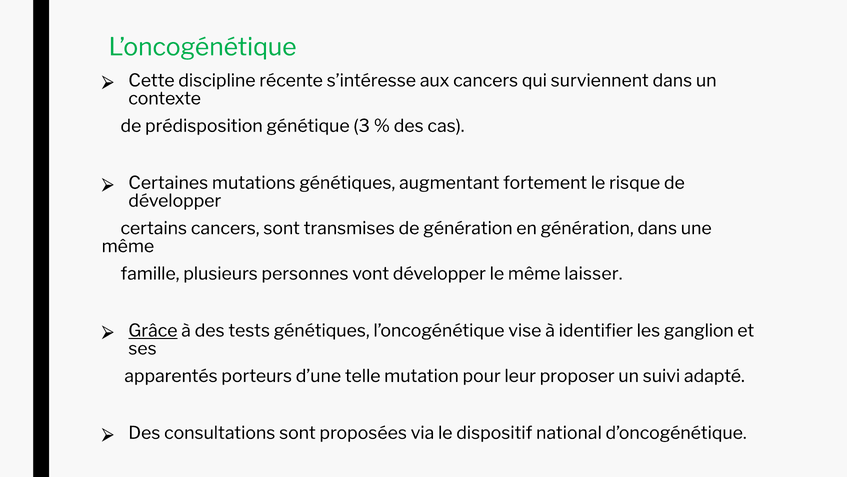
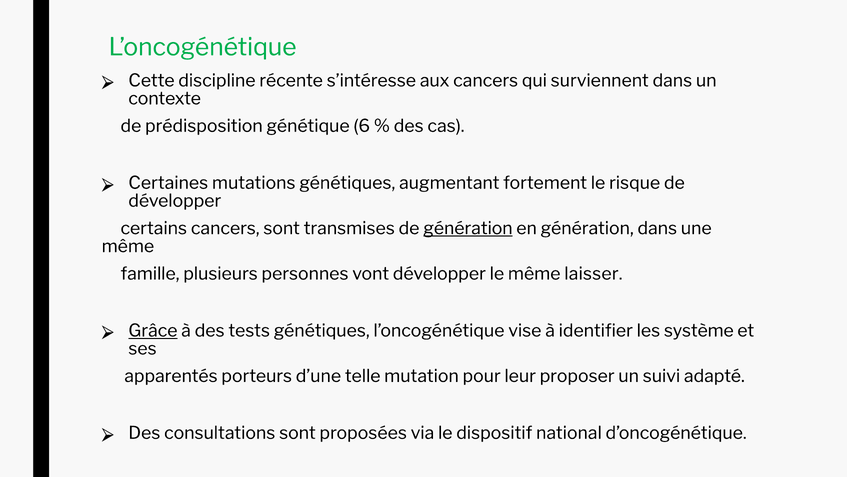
3: 3 -> 6
génération at (468, 228) underline: none -> present
ganglion: ganglion -> système
